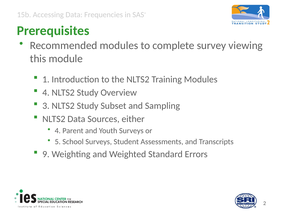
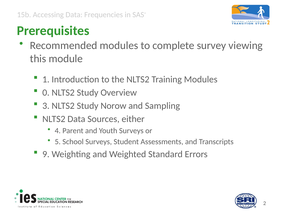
4 at (46, 93): 4 -> 0
Subset: Subset -> Norow
